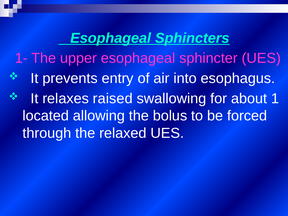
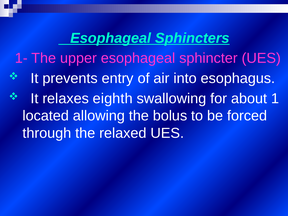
raised: raised -> eighth
